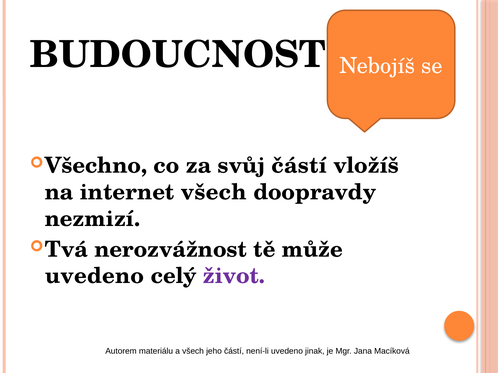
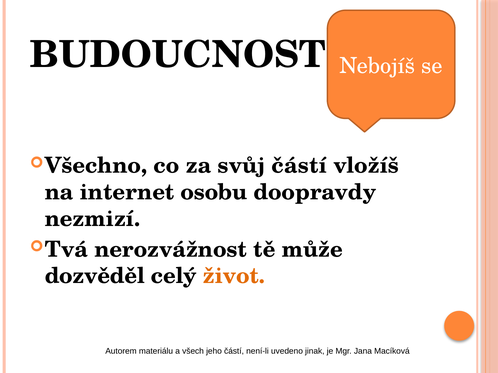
internet všech: všech -> osobu
uvedeno at (95, 276): uvedeno -> dozvěděl
život colour: purple -> orange
